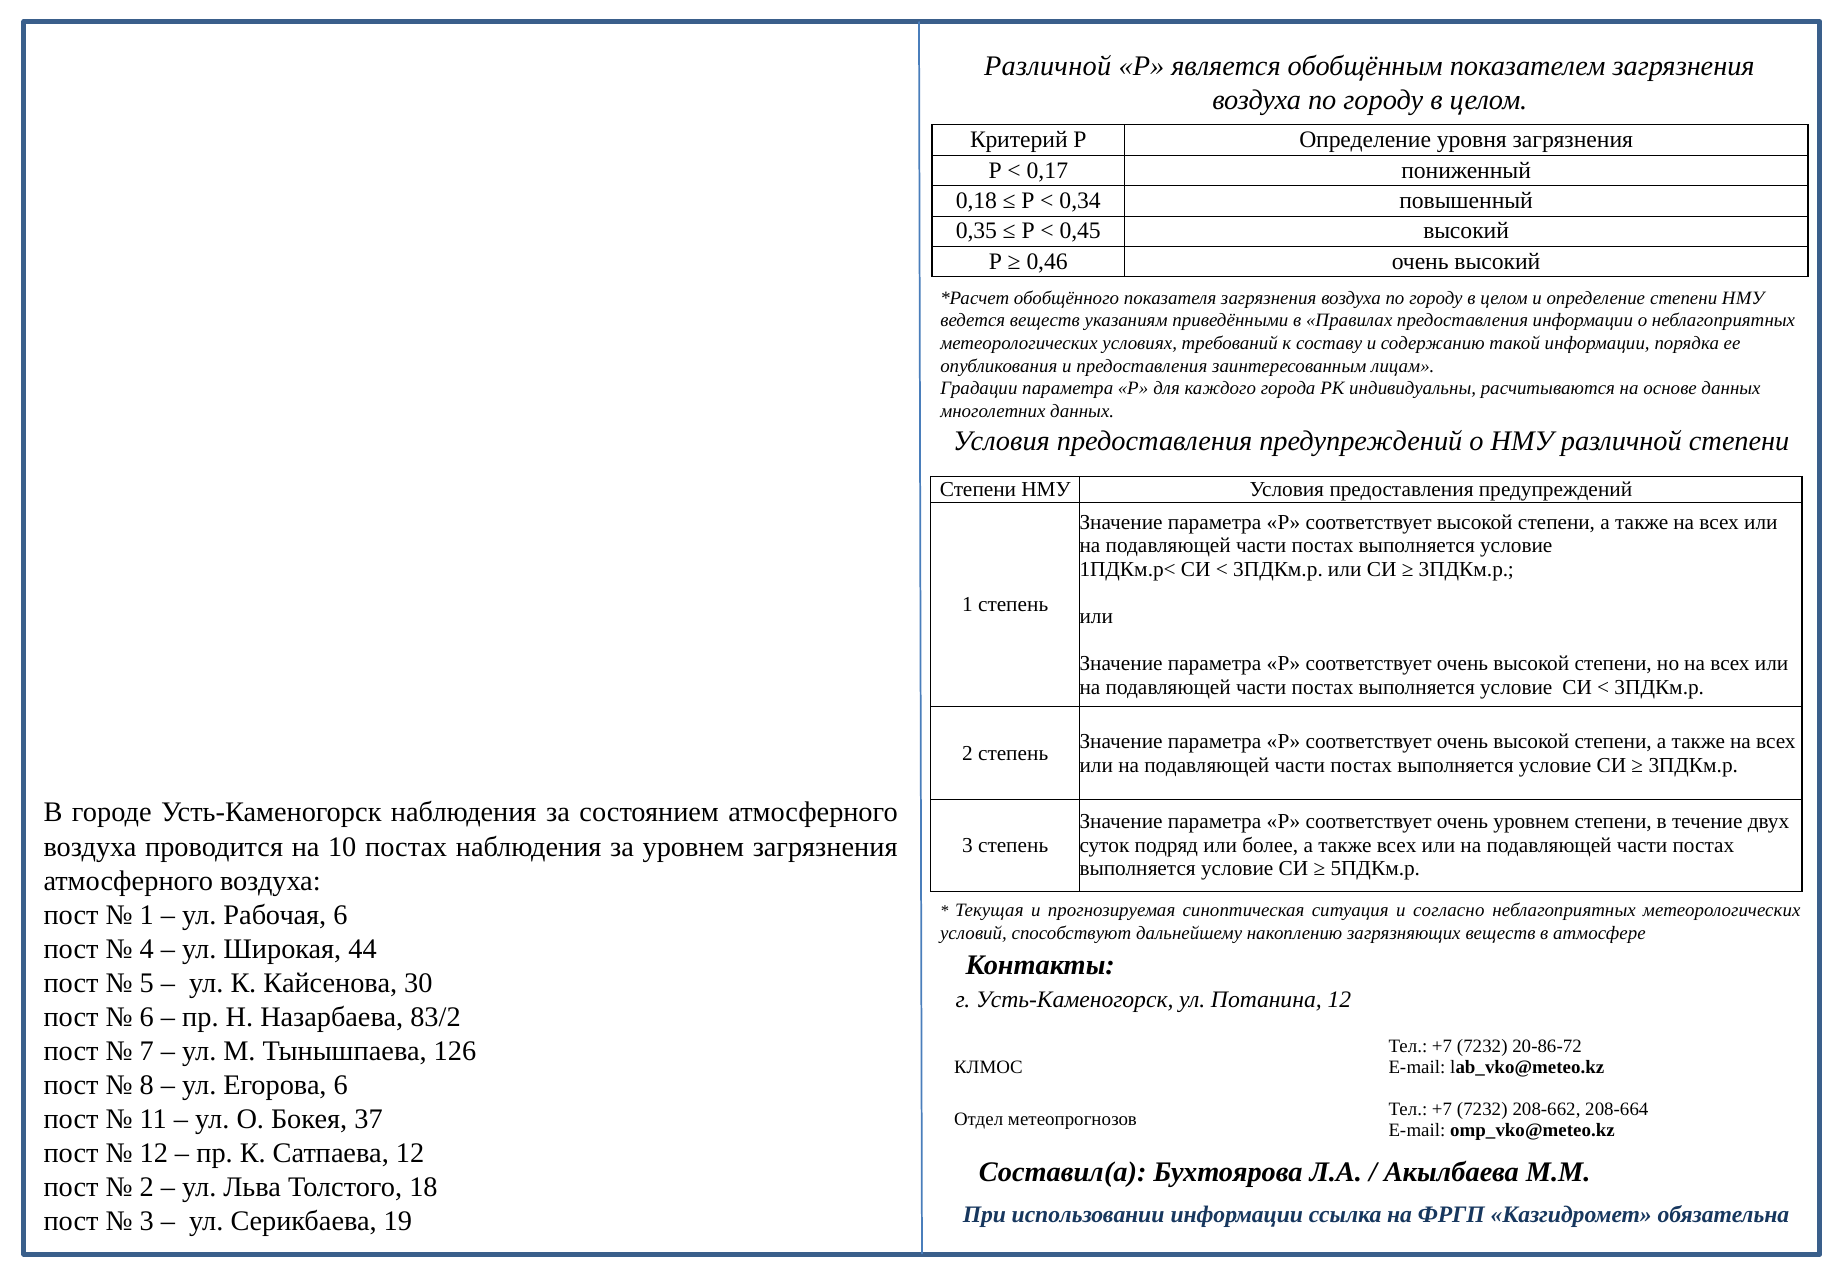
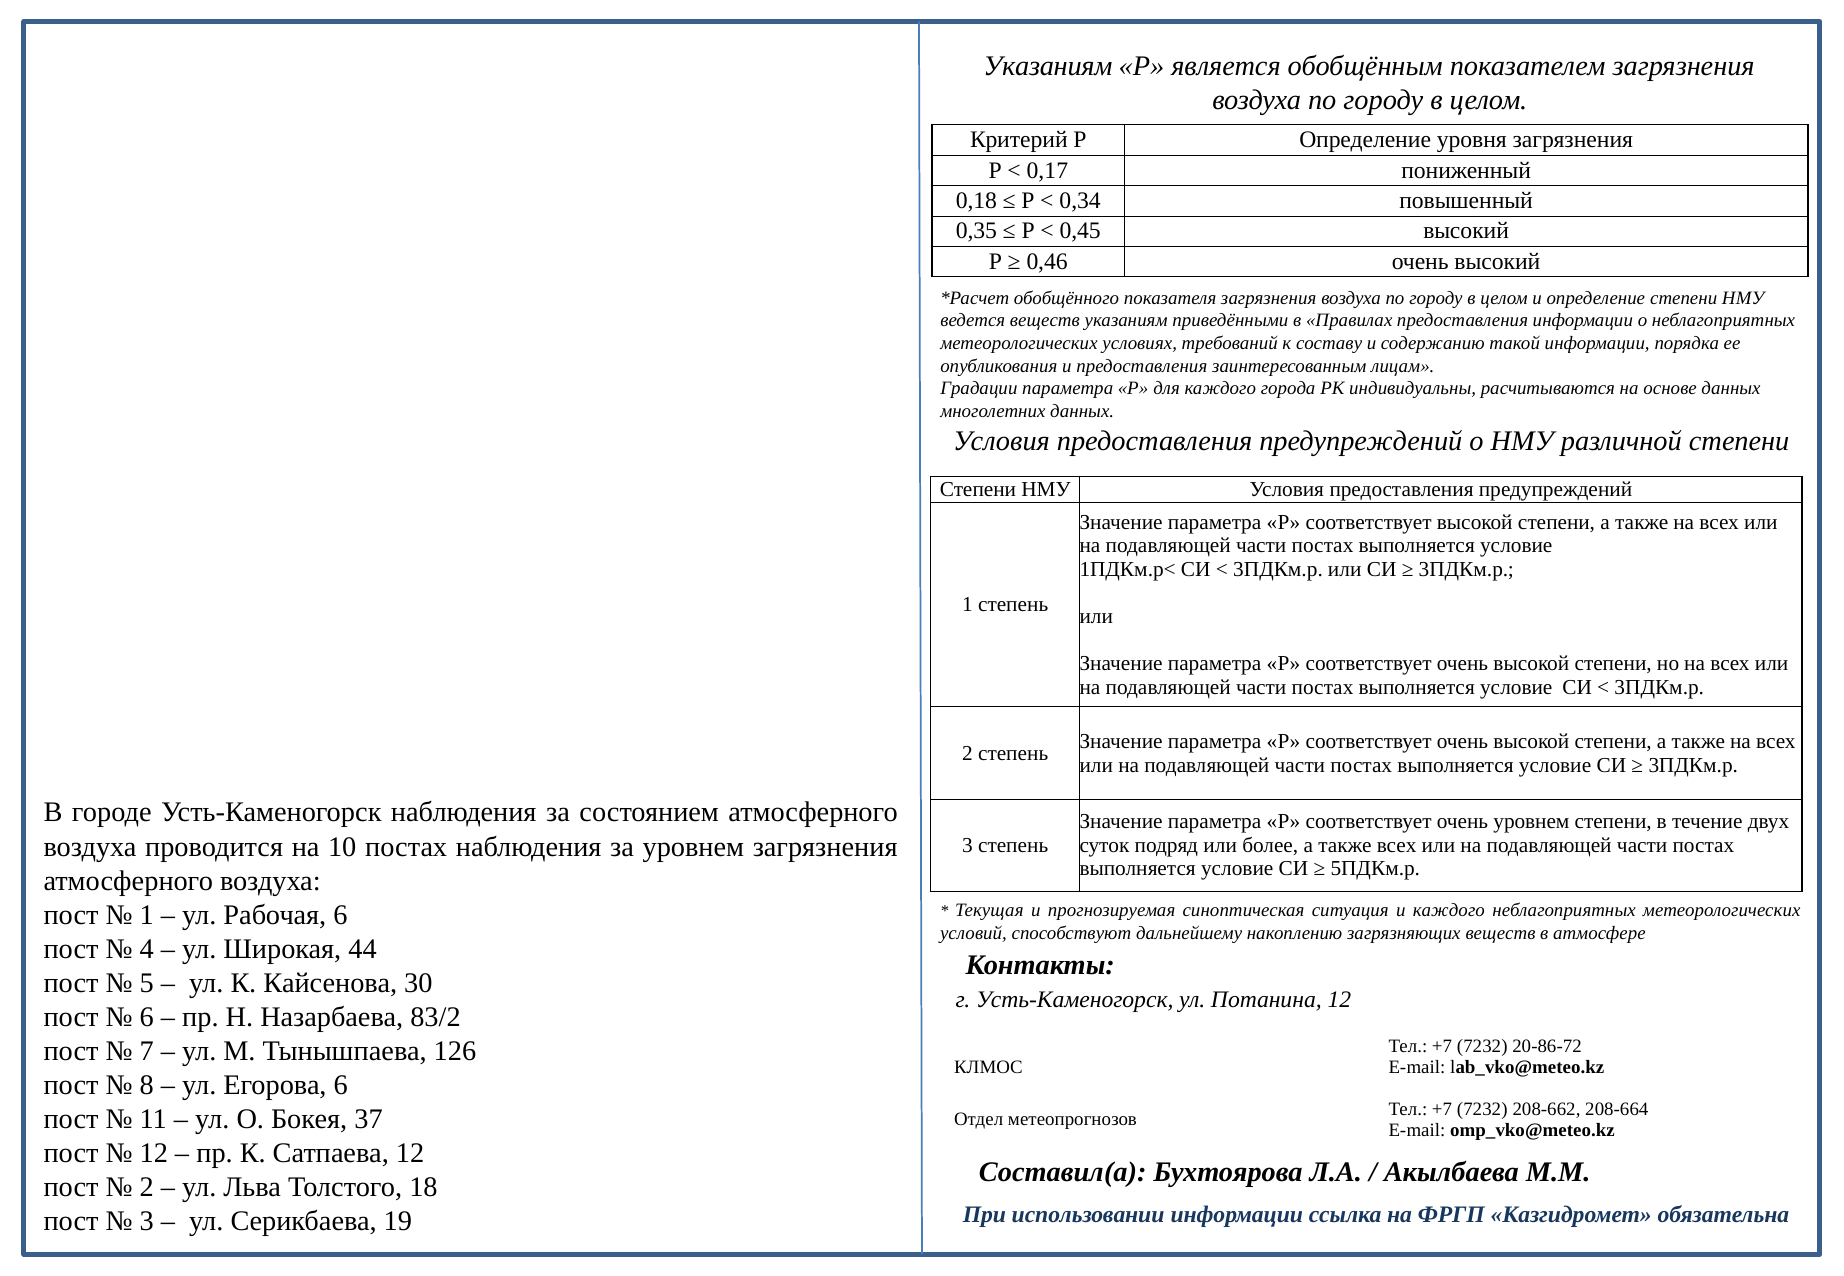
Различной at (1048, 66): Различной -> Указаниям
и согласно: согласно -> каждого
